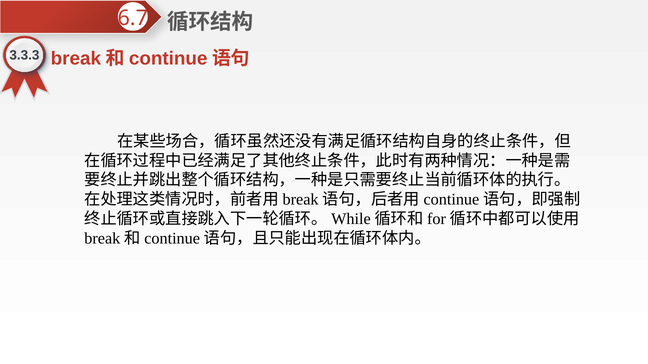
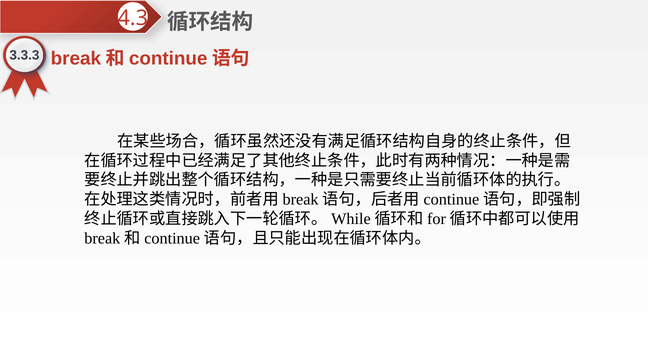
6.7: 6.7 -> 4.3
